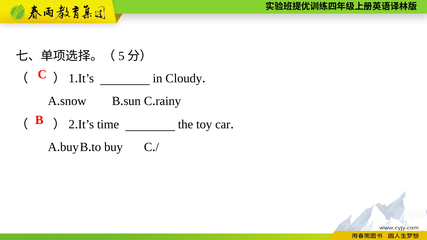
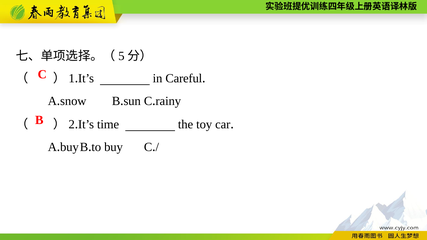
Cloudy: Cloudy -> Careful
